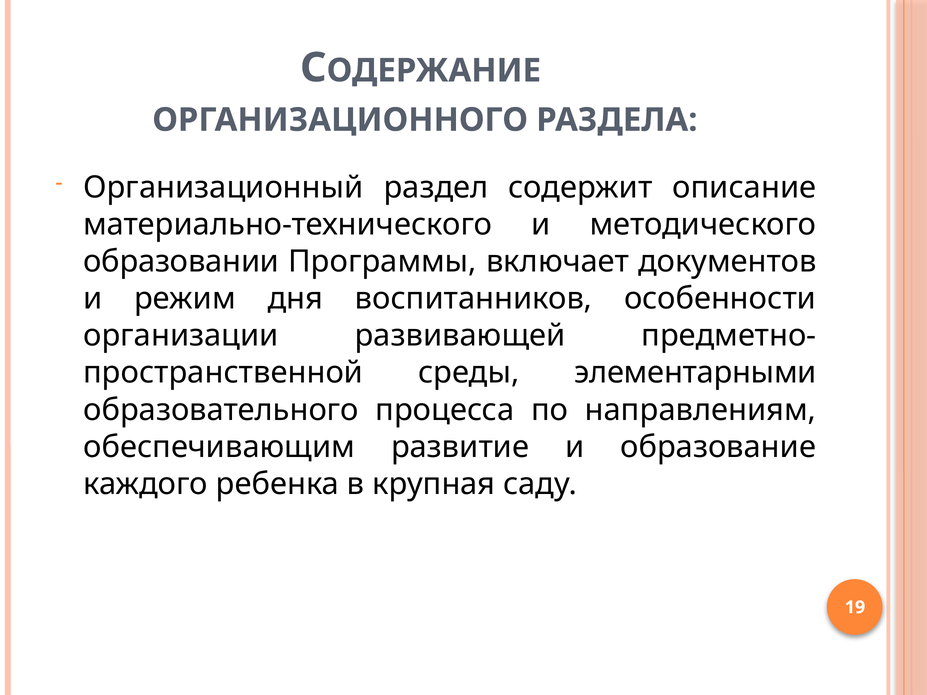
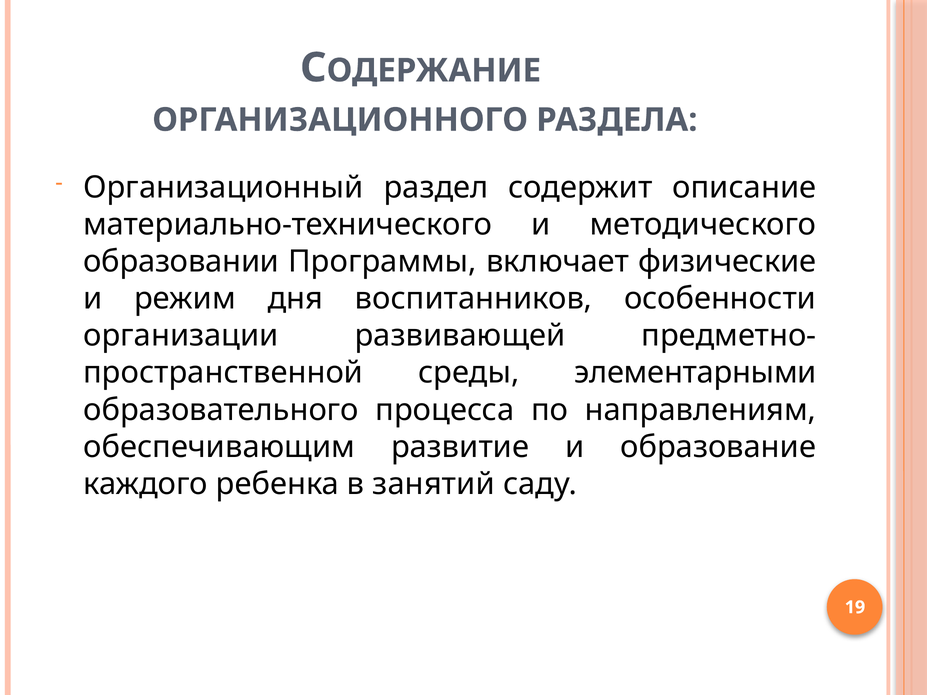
документов: документов -> физические
крупная: крупная -> занятий
